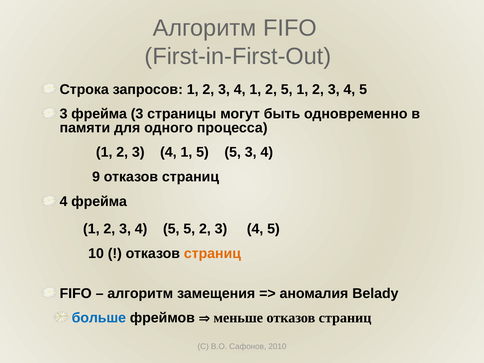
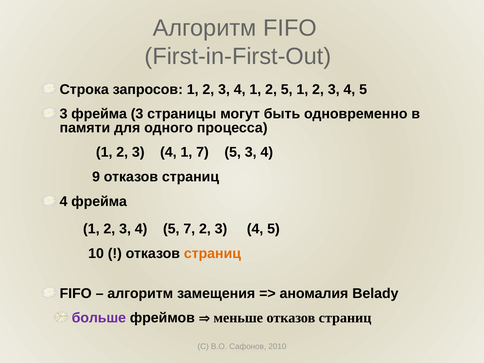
1 5: 5 -> 7
4 5 5: 5 -> 7
больше colour: blue -> purple
